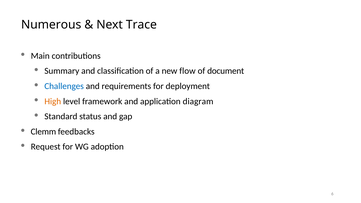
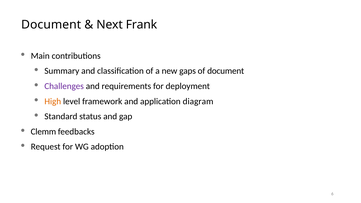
Numerous at (51, 25): Numerous -> Document
Trace: Trace -> Frank
flow: flow -> gaps
Challenges colour: blue -> purple
